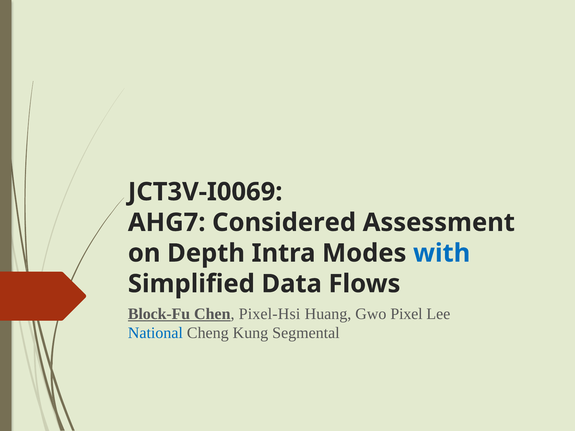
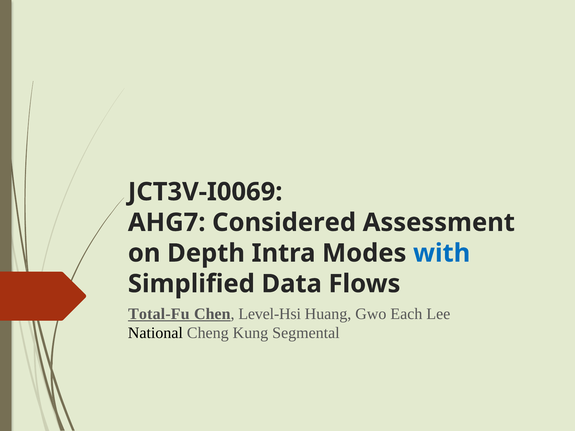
Block-Fu: Block-Fu -> Total-Fu
Pixel-Hsi: Pixel-Hsi -> Level-Hsi
Pixel: Pixel -> Each
National colour: blue -> black
